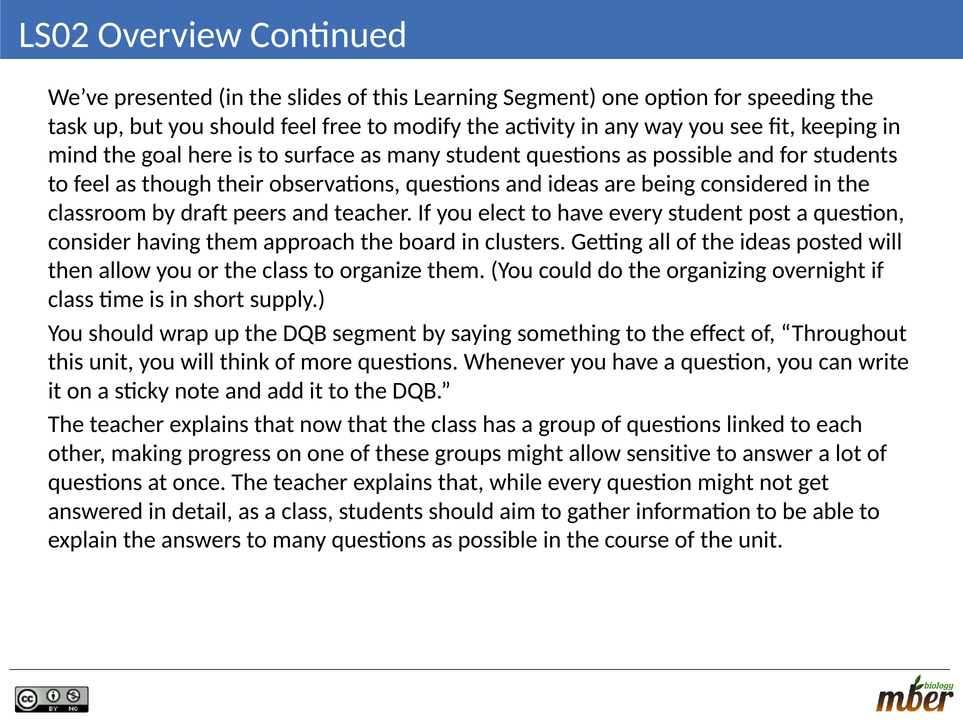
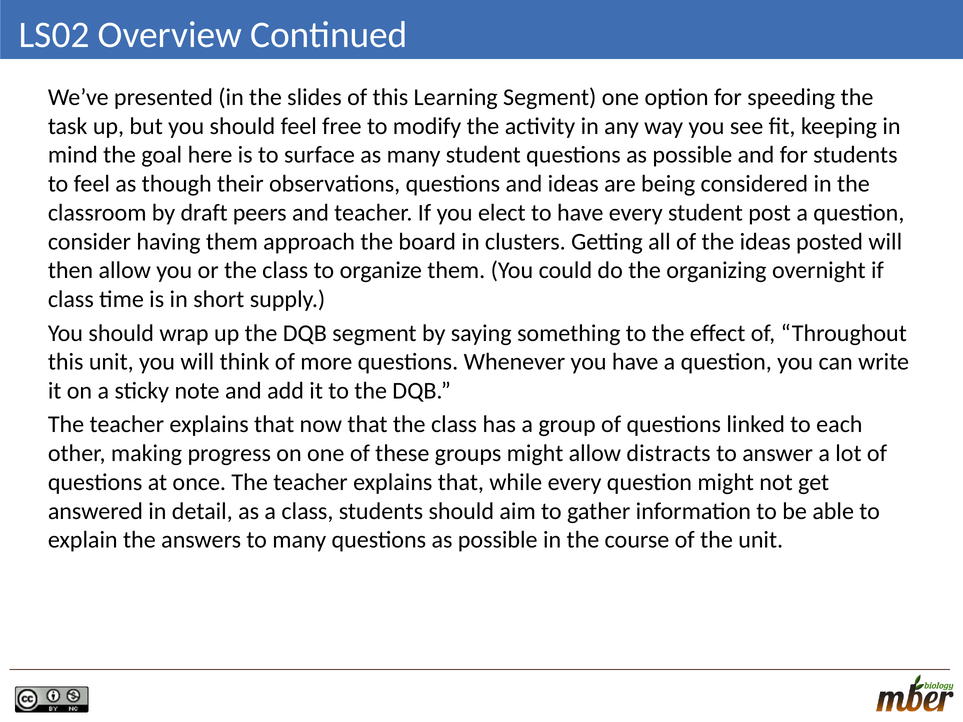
sensitive: sensitive -> distracts
